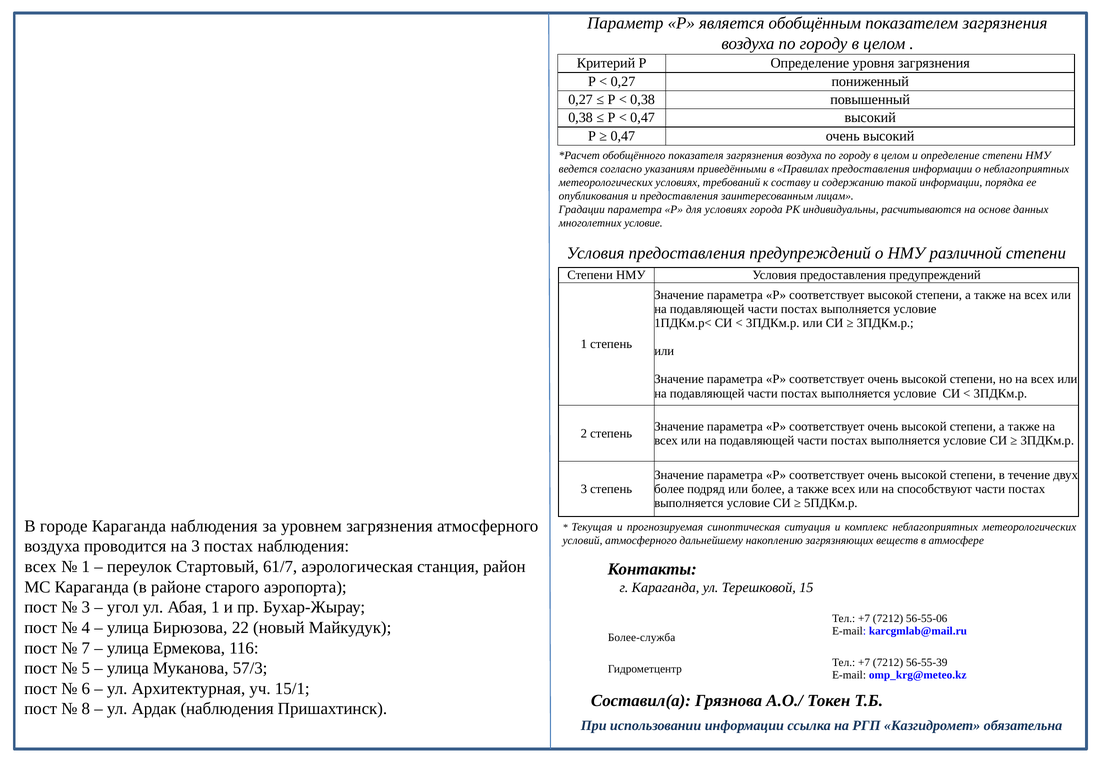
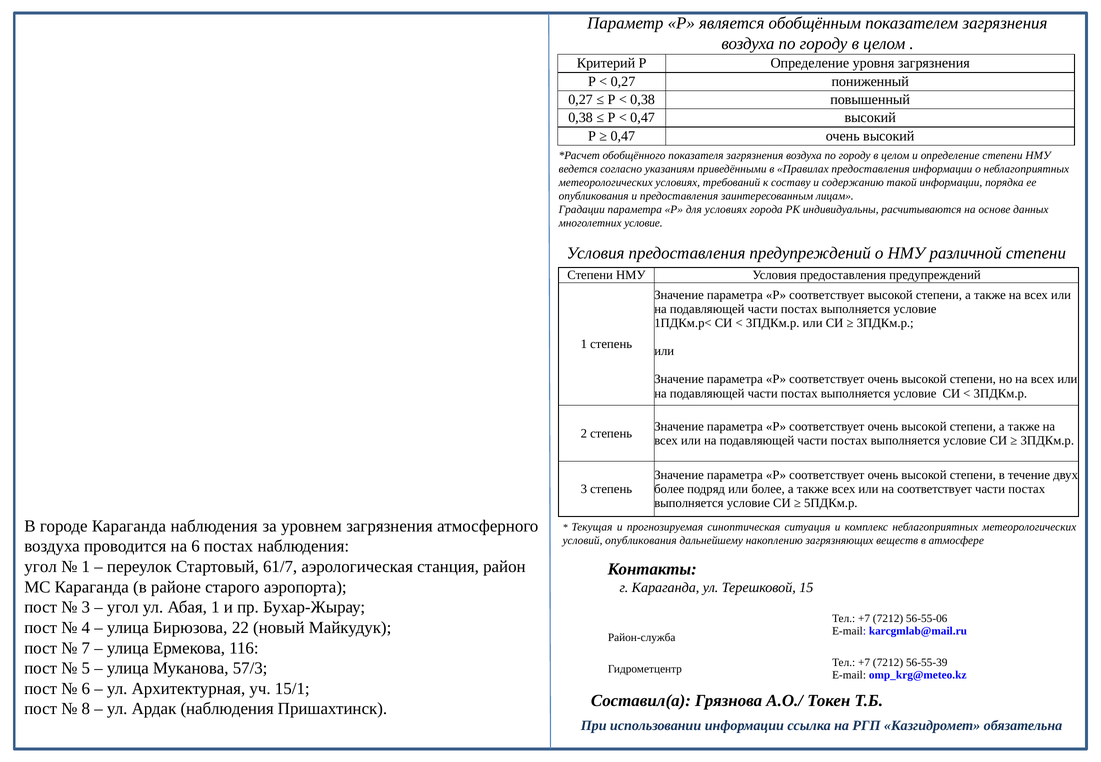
на способствуют: способствуют -> соответствует
условий атмосферного: атмосферного -> опубликования
на 3: 3 -> 6
всех at (41, 567): всех -> угол
Более-служба: Более-служба -> Район-служба
